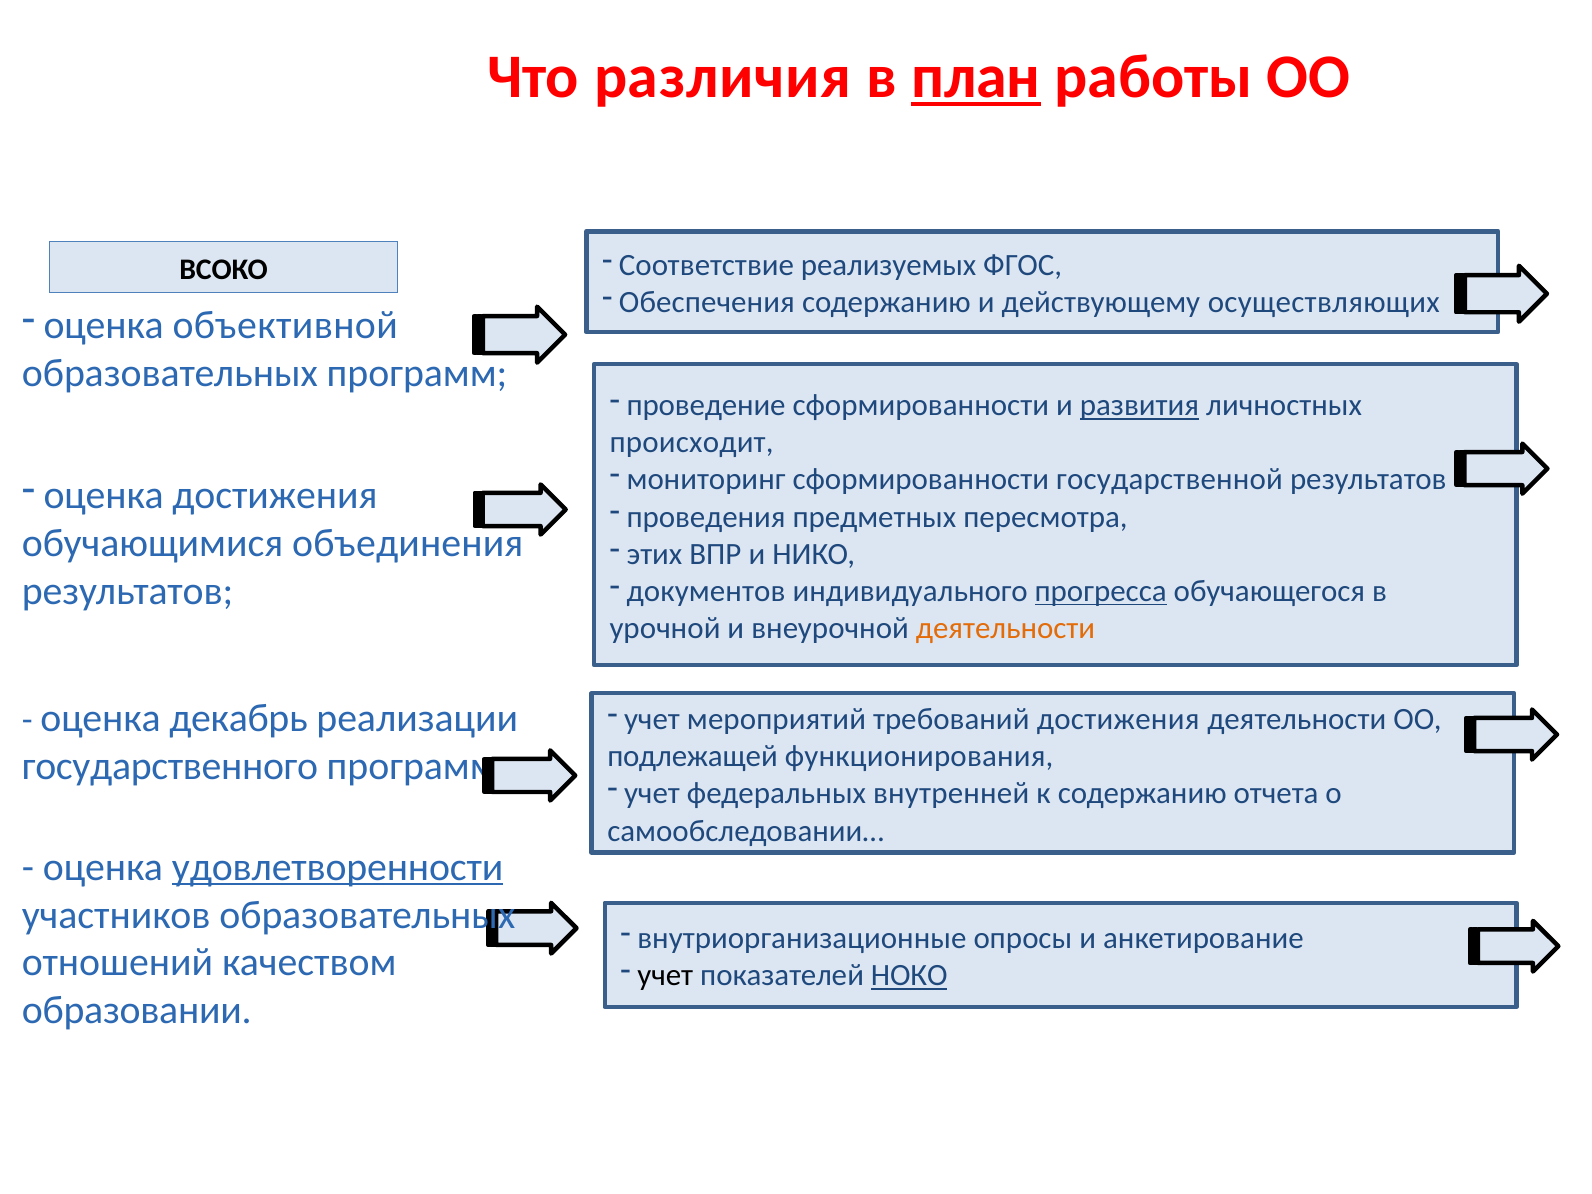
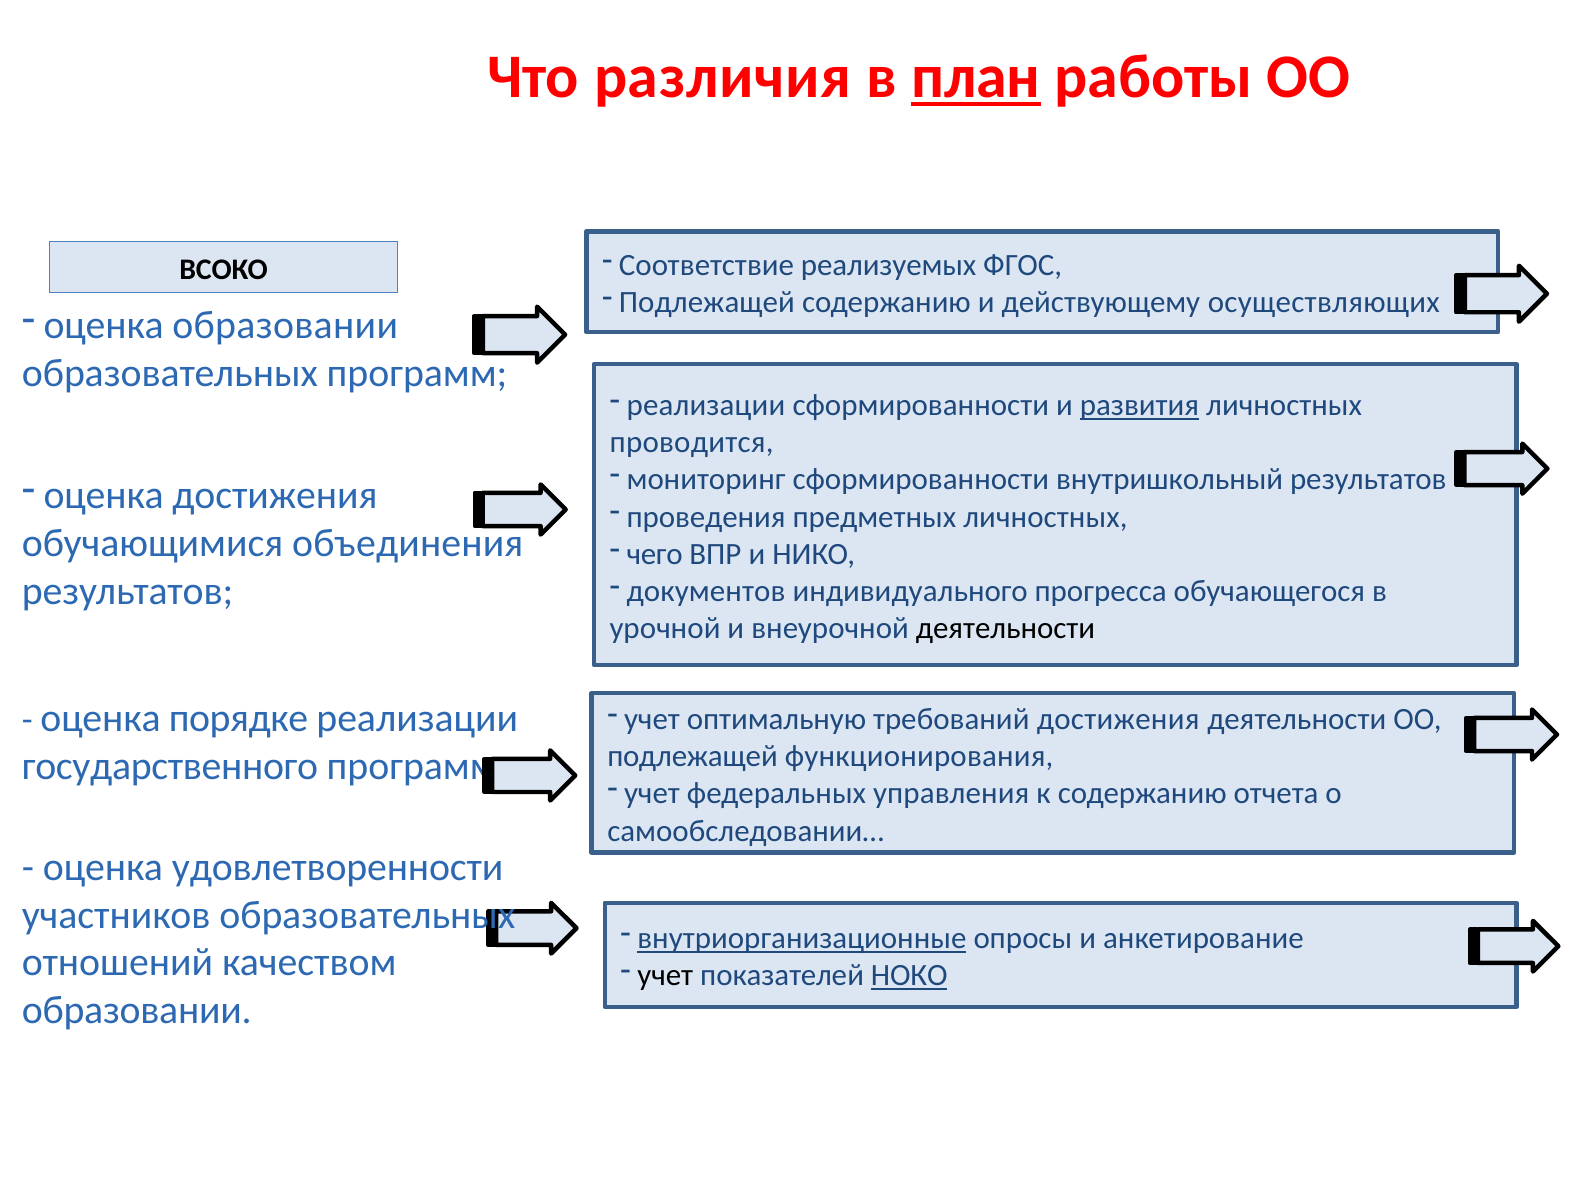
Обеспечения at (707, 302): Обеспечения -> Подлежащей
оценка объективной: объективной -> образовании
проведение at (706, 405): проведение -> реализации
происходит: происходит -> проводится
государственной: государственной -> внутришкольный
предметных пересмотра: пересмотра -> личностных
этих: этих -> чего
прогресса underline: present -> none
деятельности at (1005, 628) colour: orange -> black
мероприятий: мероприятий -> оптимальную
декабрь: декабрь -> порядке
внутренней: внутренней -> управления
удовлетворенности underline: present -> none
внутриорганизационные underline: none -> present
